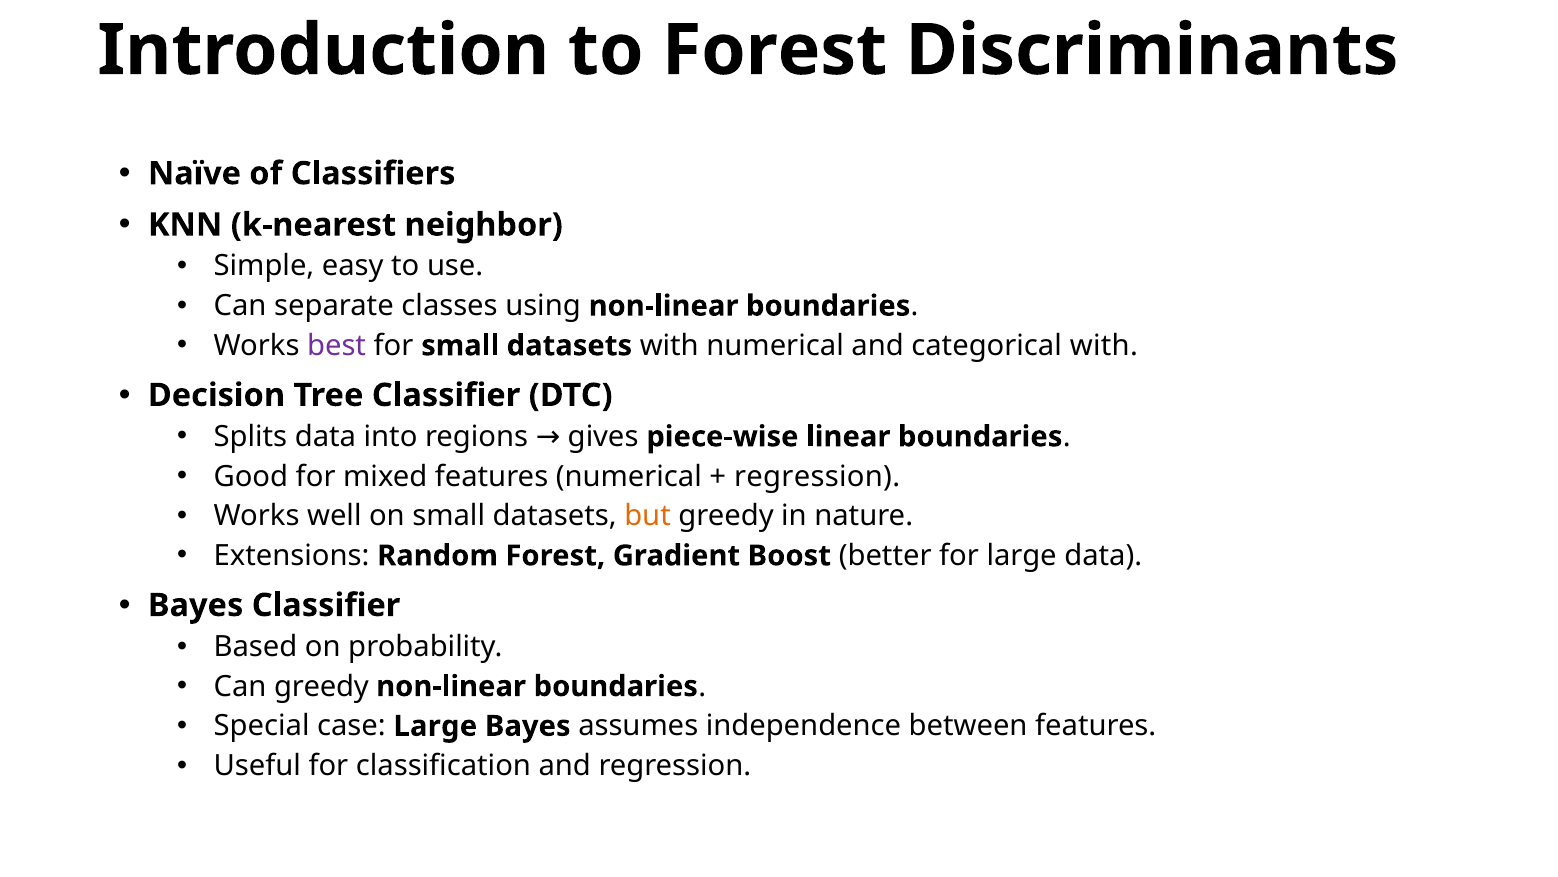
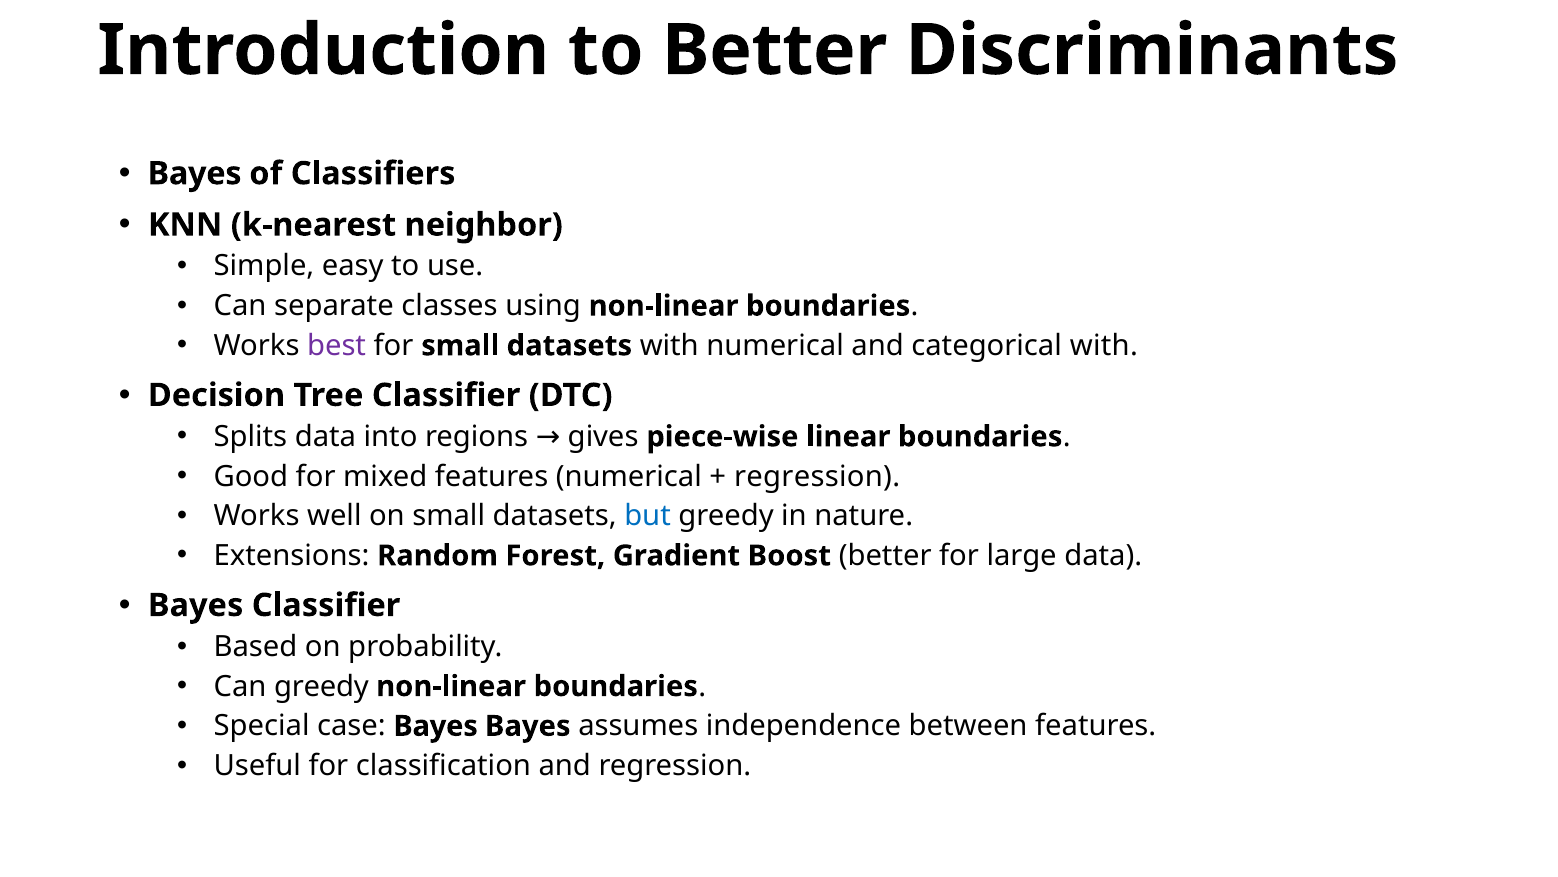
to Forest: Forest -> Better
Naïve at (194, 173): Naïve -> Bayes
but colour: orange -> blue
case Large: Large -> Bayes
